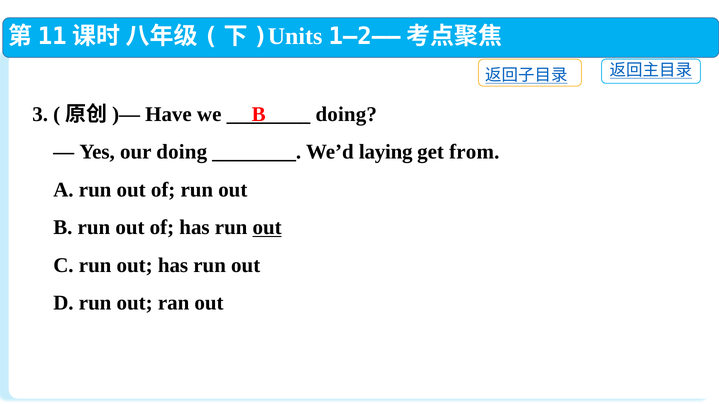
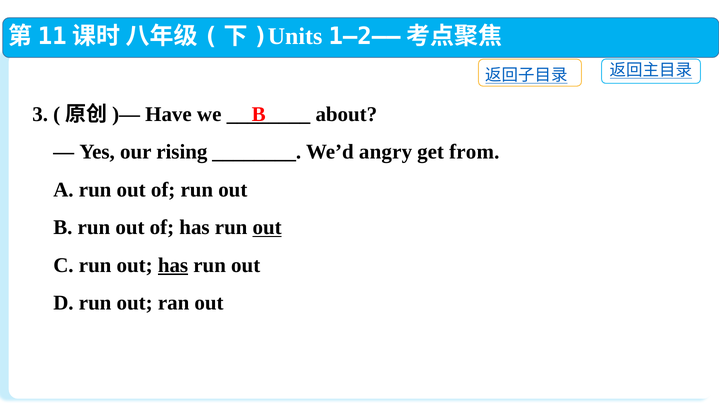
doing at (346, 114): doing -> about
our doing: doing -> rising
laying: laying -> angry
has at (173, 265) underline: none -> present
